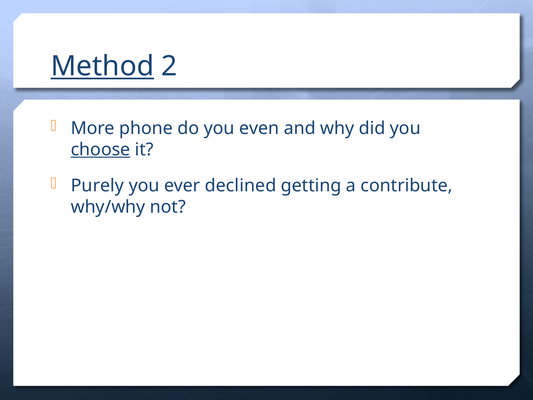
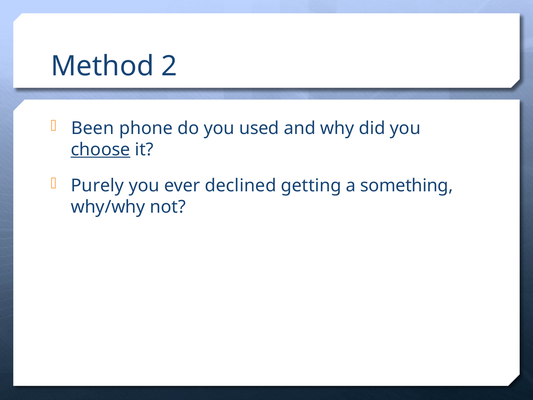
Method underline: present -> none
More: More -> Been
even: even -> used
contribute: contribute -> something
